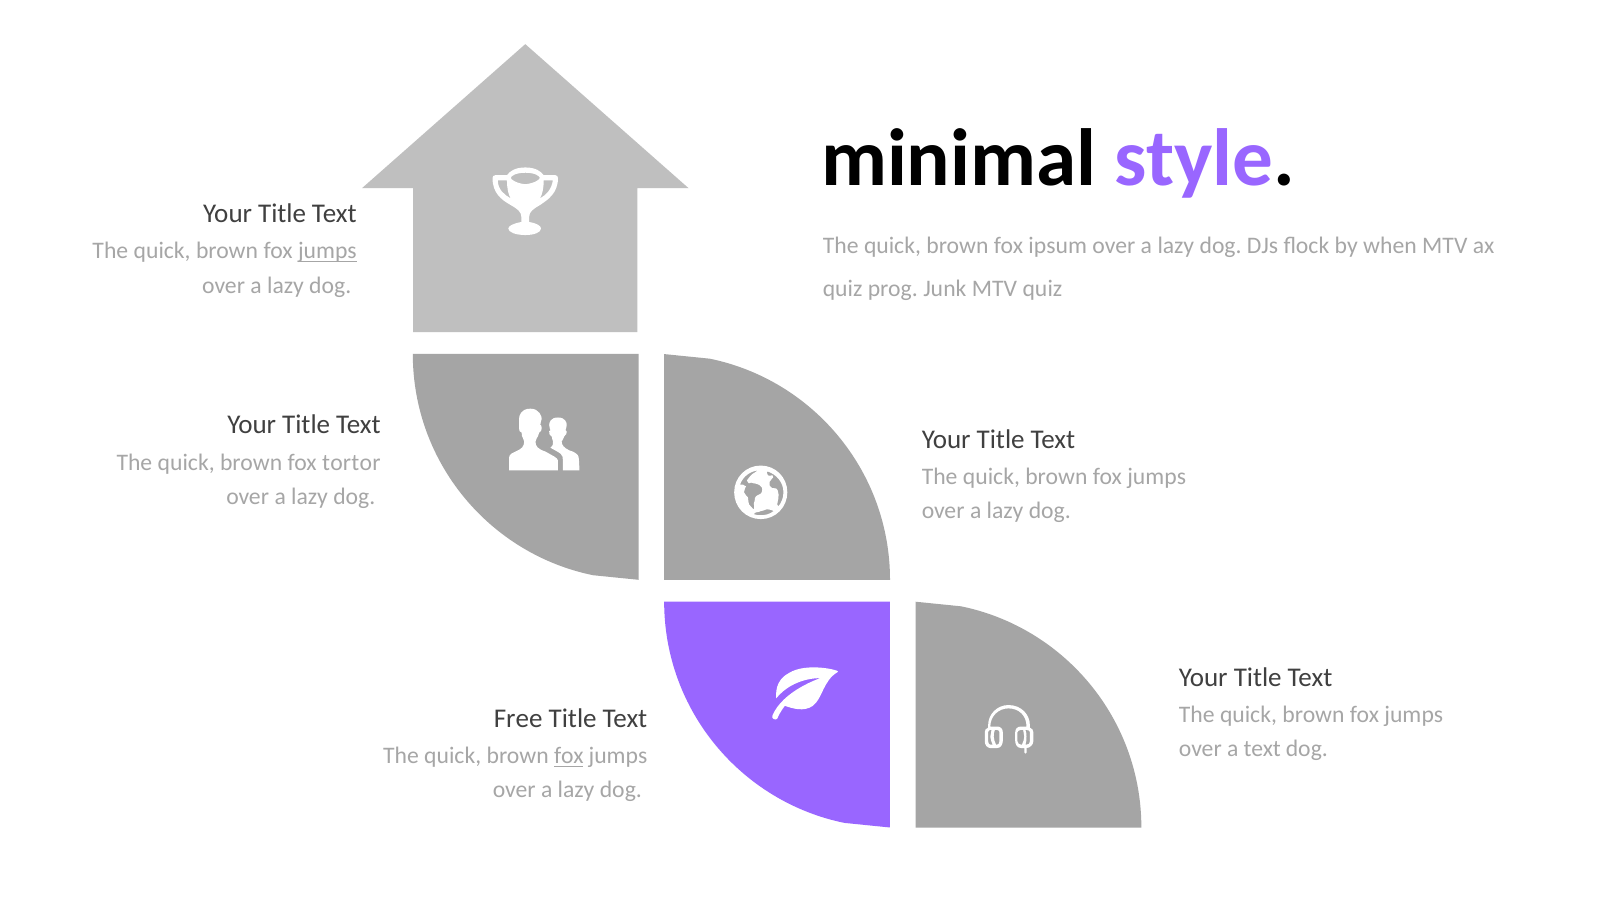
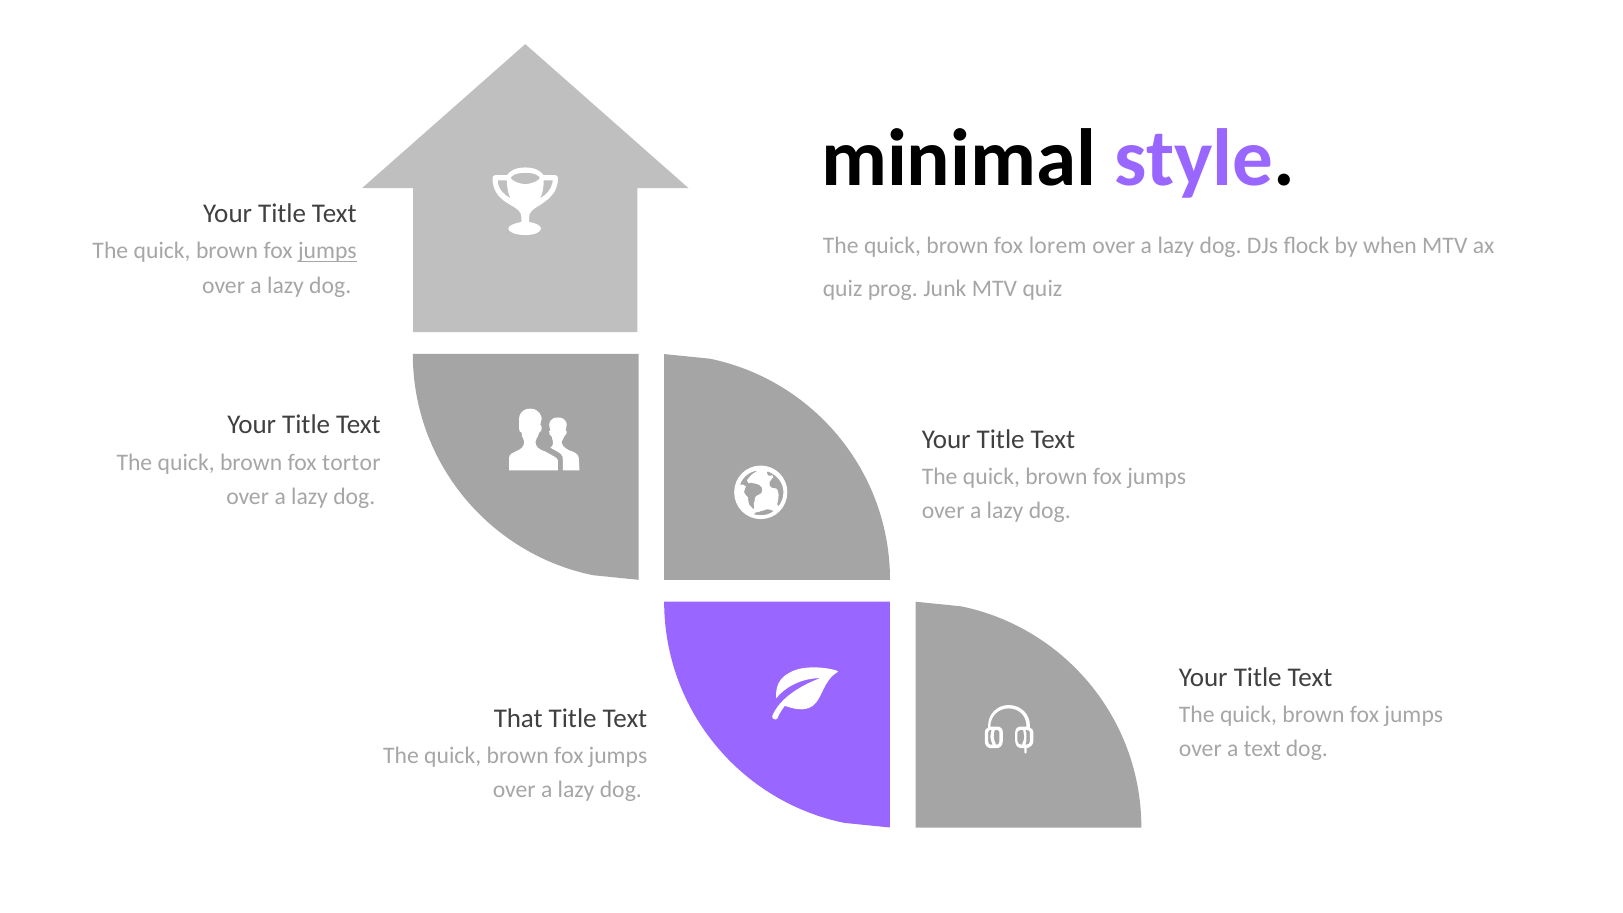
ipsum: ipsum -> lorem
Free: Free -> That
fox at (569, 756) underline: present -> none
